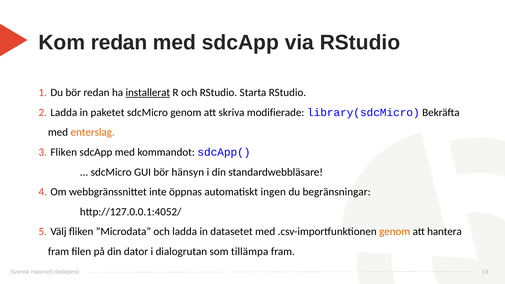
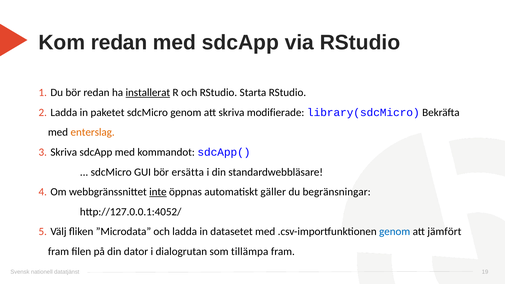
Fliken at (64, 152): Fliken -> Skriva
hänsyn: hänsyn -> ersätta
inte underline: none -> present
ingen: ingen -> gäller
genom at (395, 232) colour: orange -> blue
hantera: hantera -> jämfört
